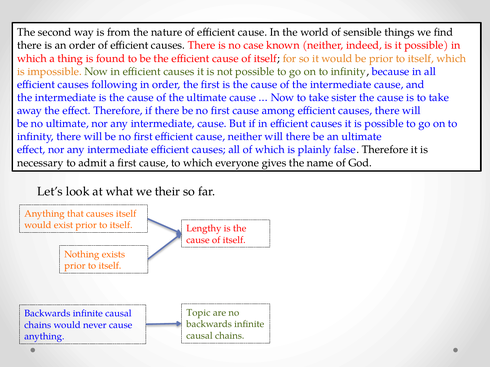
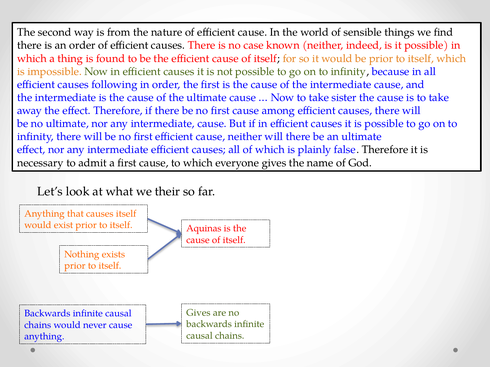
Lengthy: Lengthy -> Aquinas
Topic at (198, 313): Topic -> Gives
